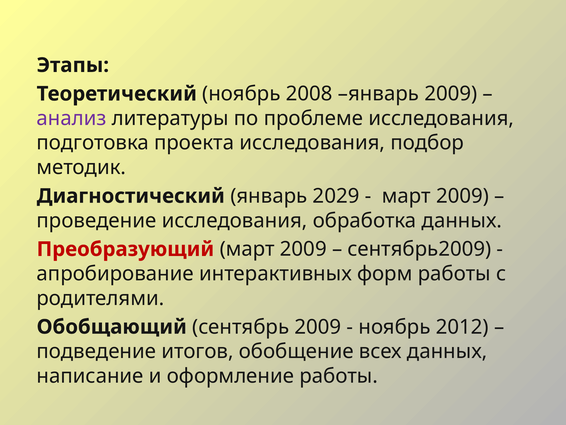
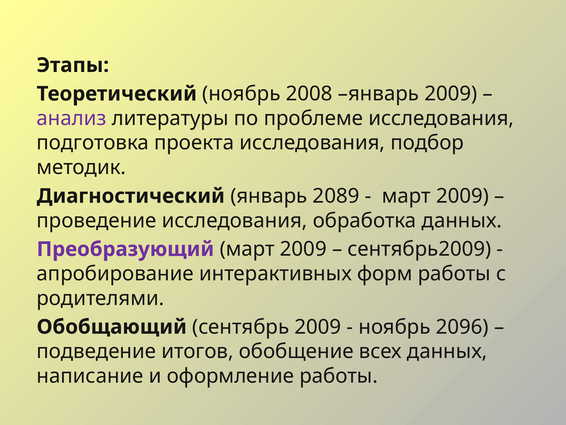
2029: 2029 -> 2089
Преобразующий colour: red -> purple
2012: 2012 -> 2096
